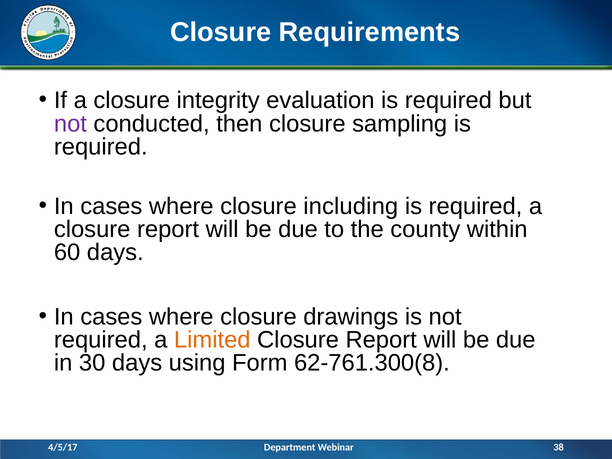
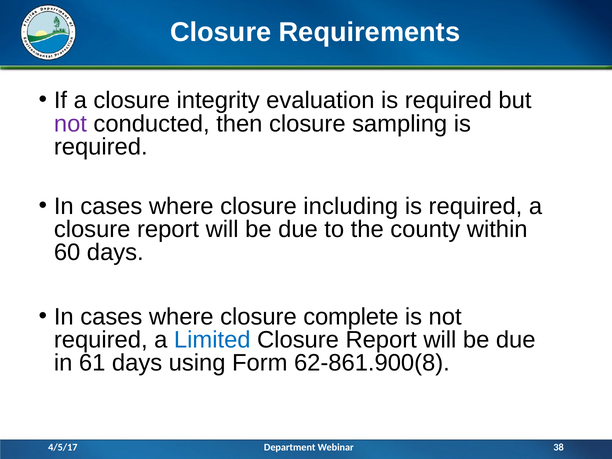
drawings: drawings -> complete
Limited colour: orange -> blue
30: 30 -> 61
62-761.300(8: 62-761.300(8 -> 62-861.900(8
